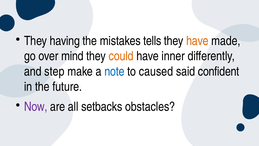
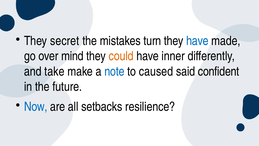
having: having -> secret
tells: tells -> turn
have at (197, 41) colour: orange -> blue
step: step -> take
Now colour: purple -> blue
obstacles: obstacles -> resilience
